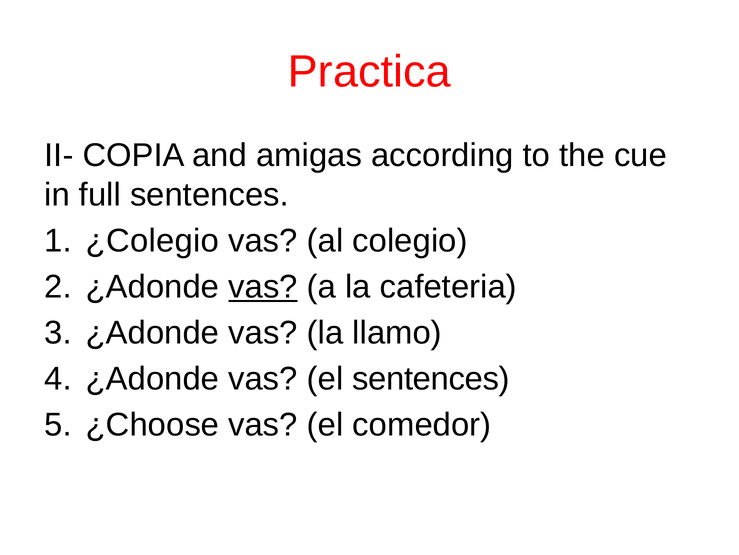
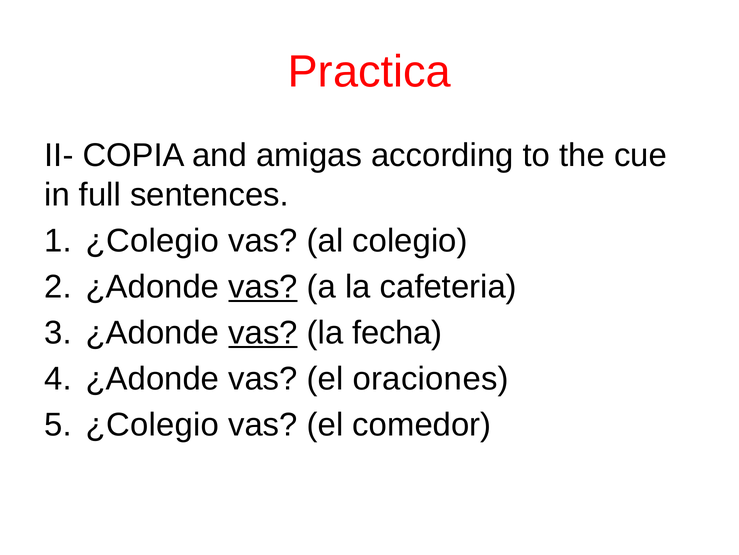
vas at (263, 332) underline: none -> present
llamo: llamo -> fecha
el sentences: sentences -> oraciones
¿Choose at (153, 424): ¿Choose -> ¿Colegio
